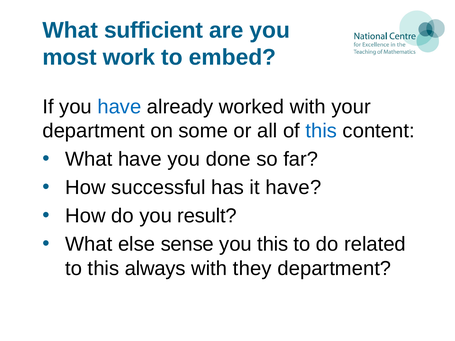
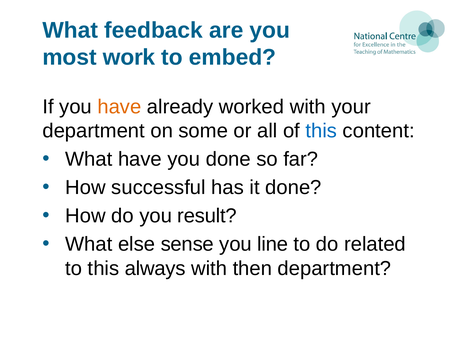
sufficient: sufficient -> feedback
have at (119, 107) colour: blue -> orange
it have: have -> done
you this: this -> line
they: they -> then
